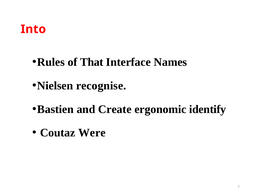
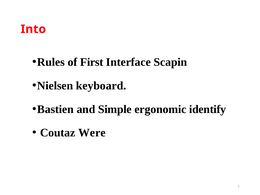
That: That -> First
Names: Names -> Scapin
recognise: recognise -> keyboard
Create: Create -> Simple
